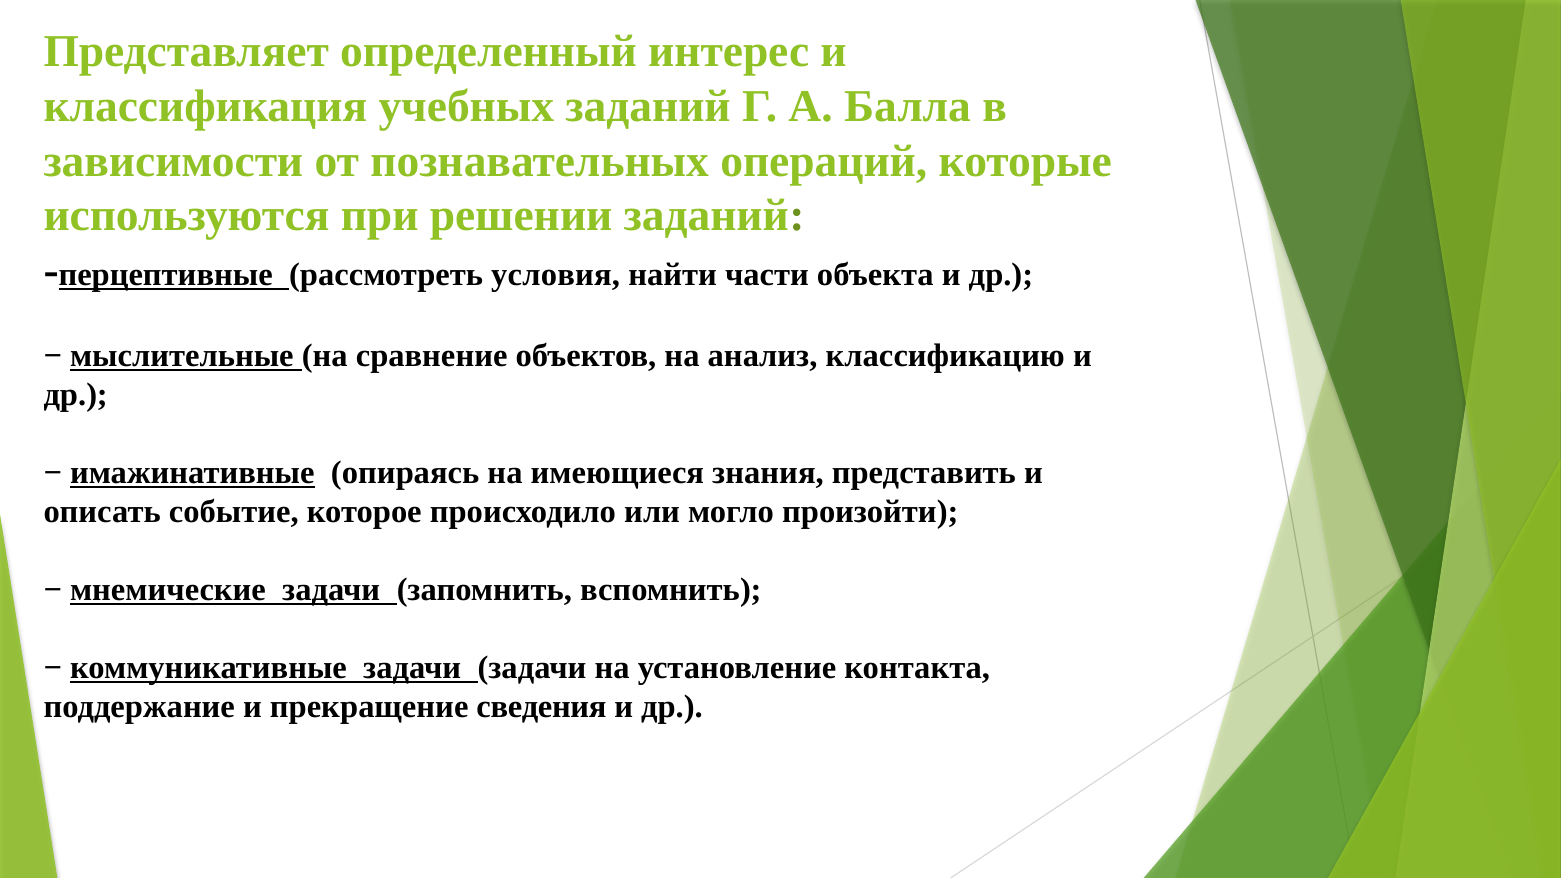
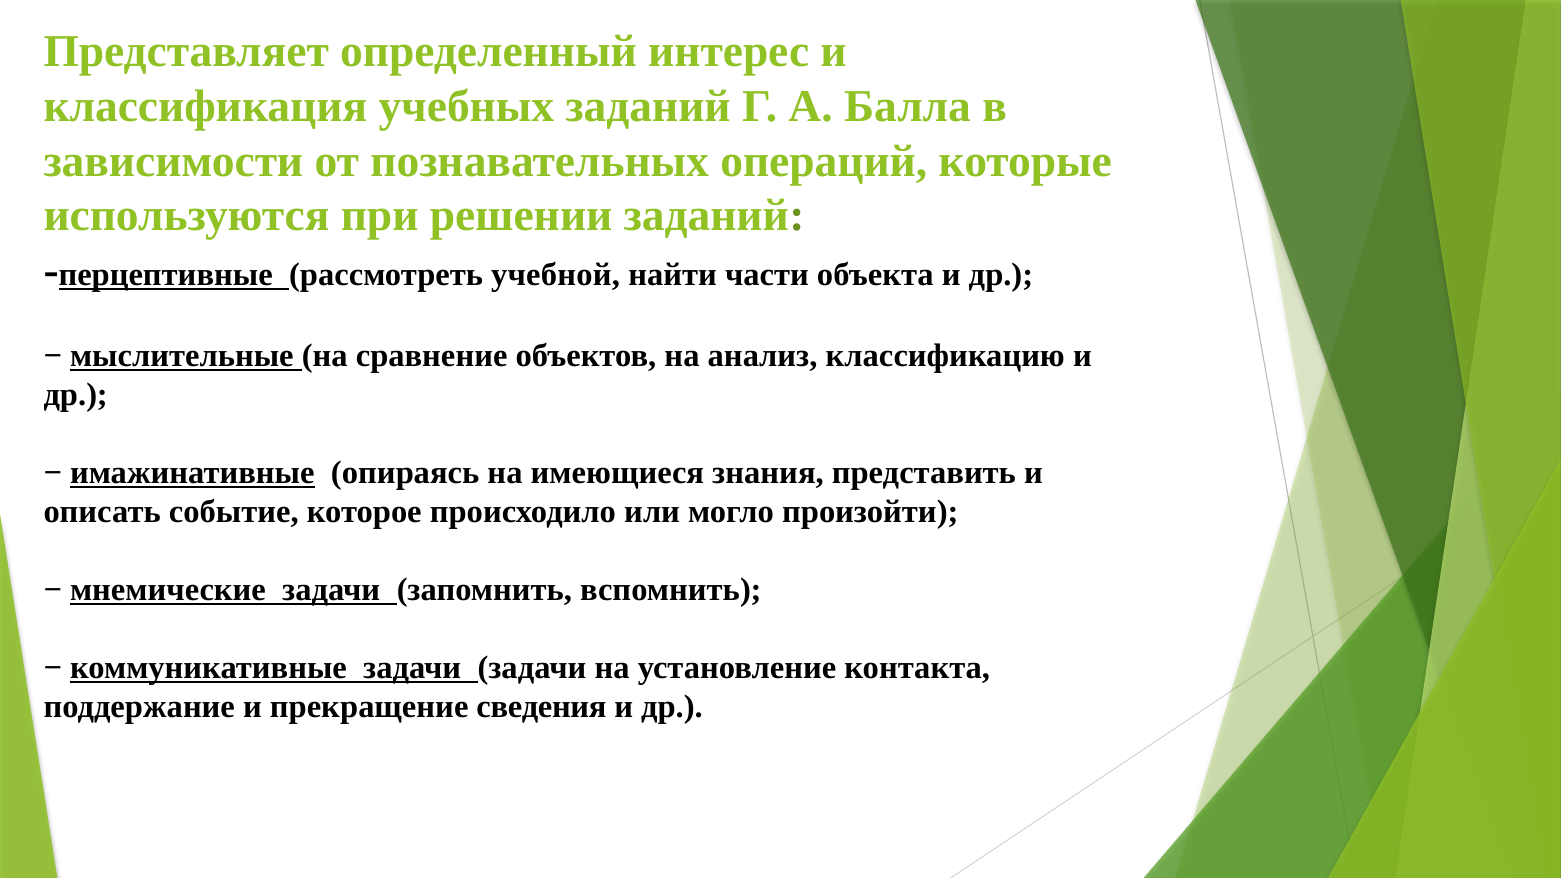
условия: условия -> учебной
